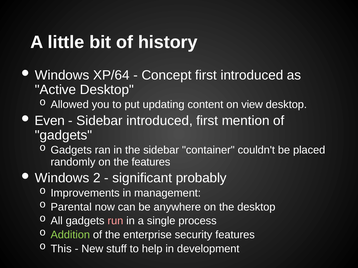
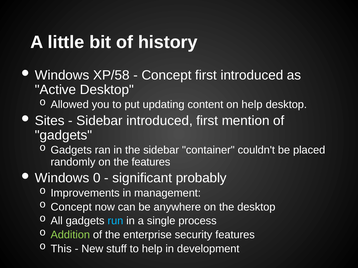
XP/64: XP/64 -> XP/58
on view: view -> help
Even: Even -> Sites
2: 2 -> 0
Parental at (71, 207): Parental -> Concept
run colour: pink -> light blue
